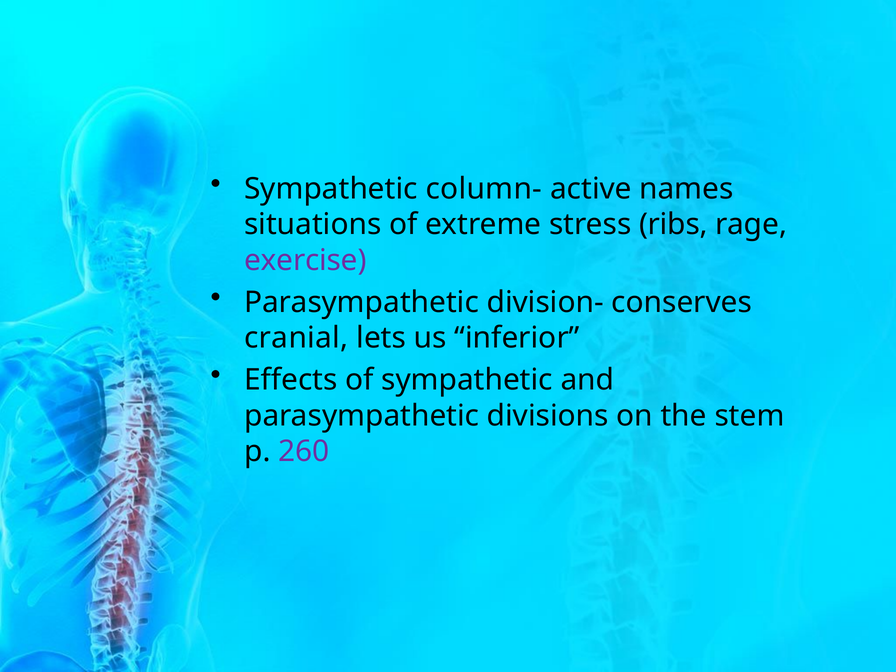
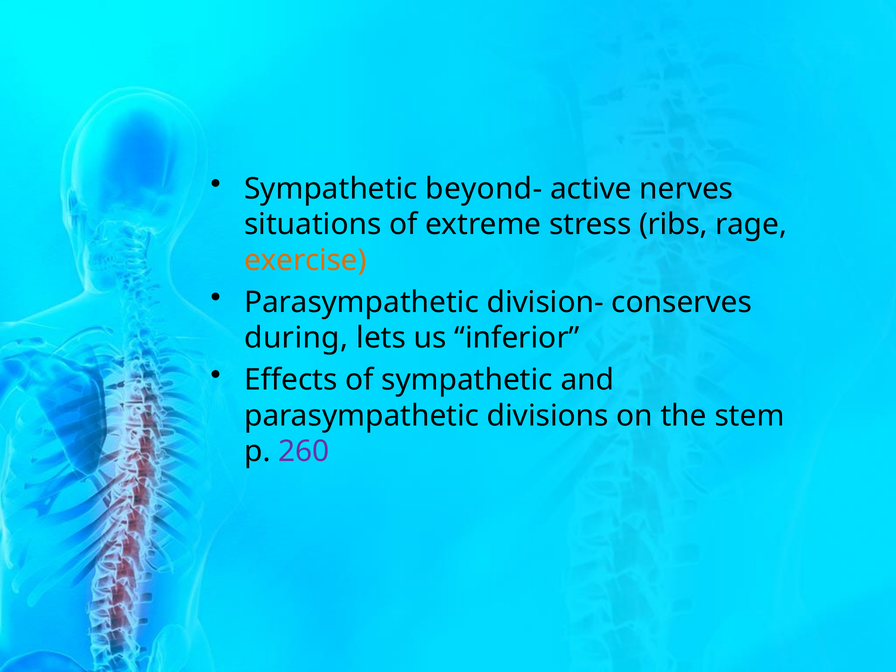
column-: column- -> beyond-
names: names -> nerves
exercise colour: purple -> orange
cranial: cranial -> during
